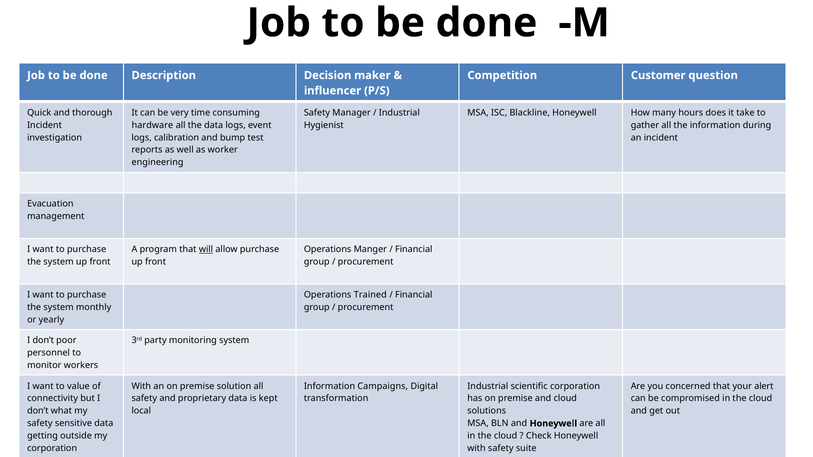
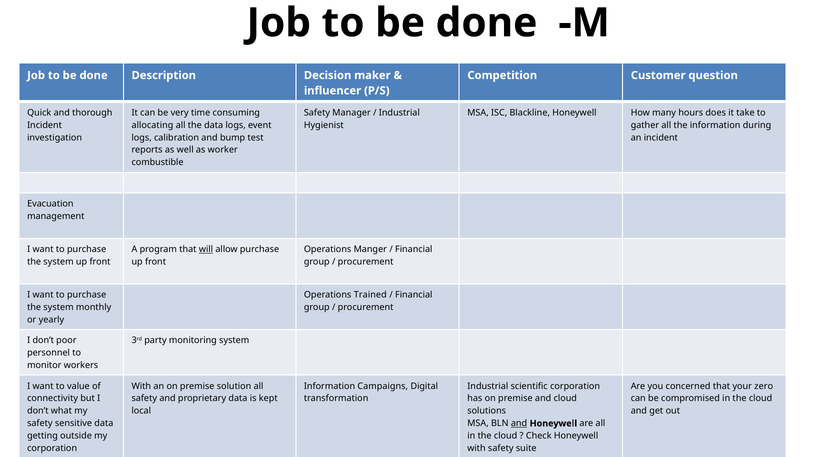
hardware: hardware -> allocating
engineering: engineering -> combustible
alert: alert -> zero
and at (519, 424) underline: none -> present
